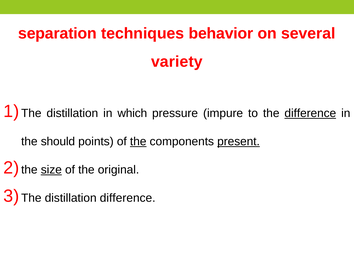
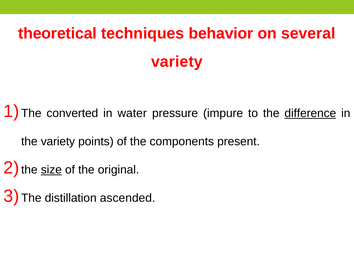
separation: separation -> theoretical
distillation at (72, 113): distillation -> converted
which: which -> water
the should: should -> variety
the at (138, 142) underline: present -> none
present underline: present -> none
distillation difference: difference -> ascended
